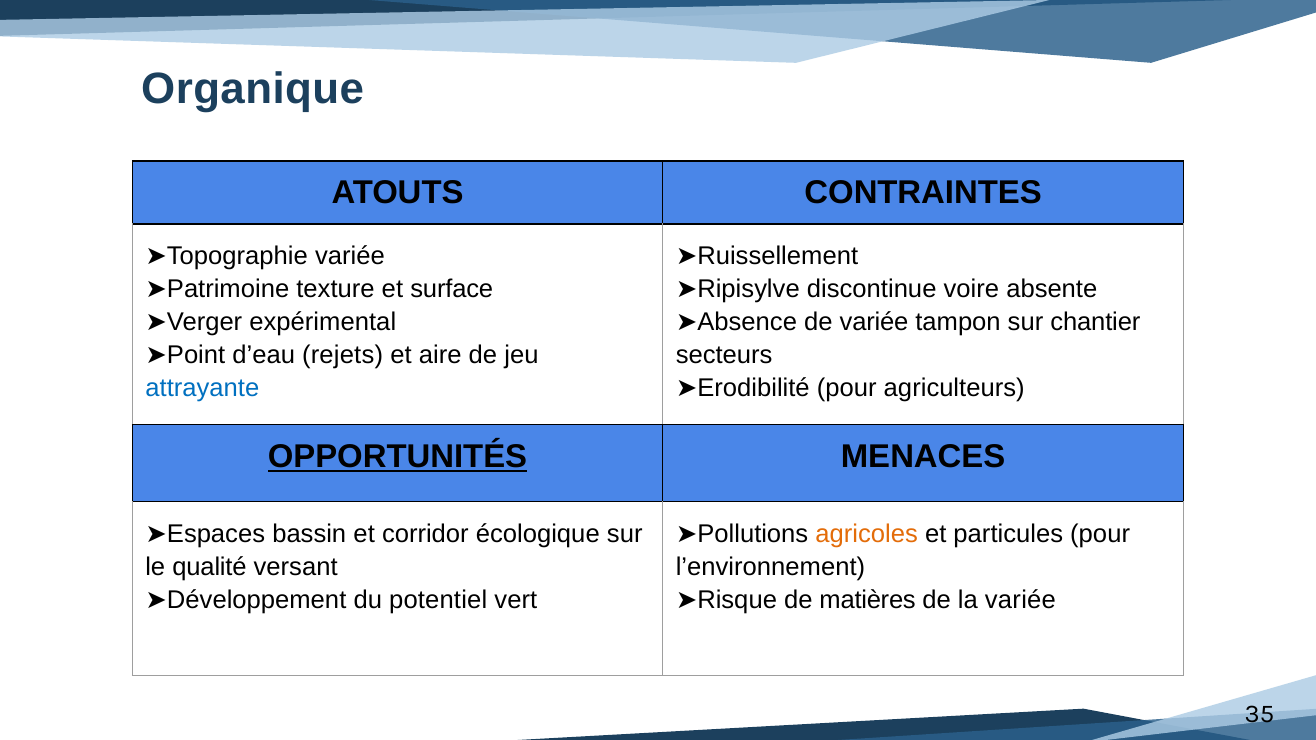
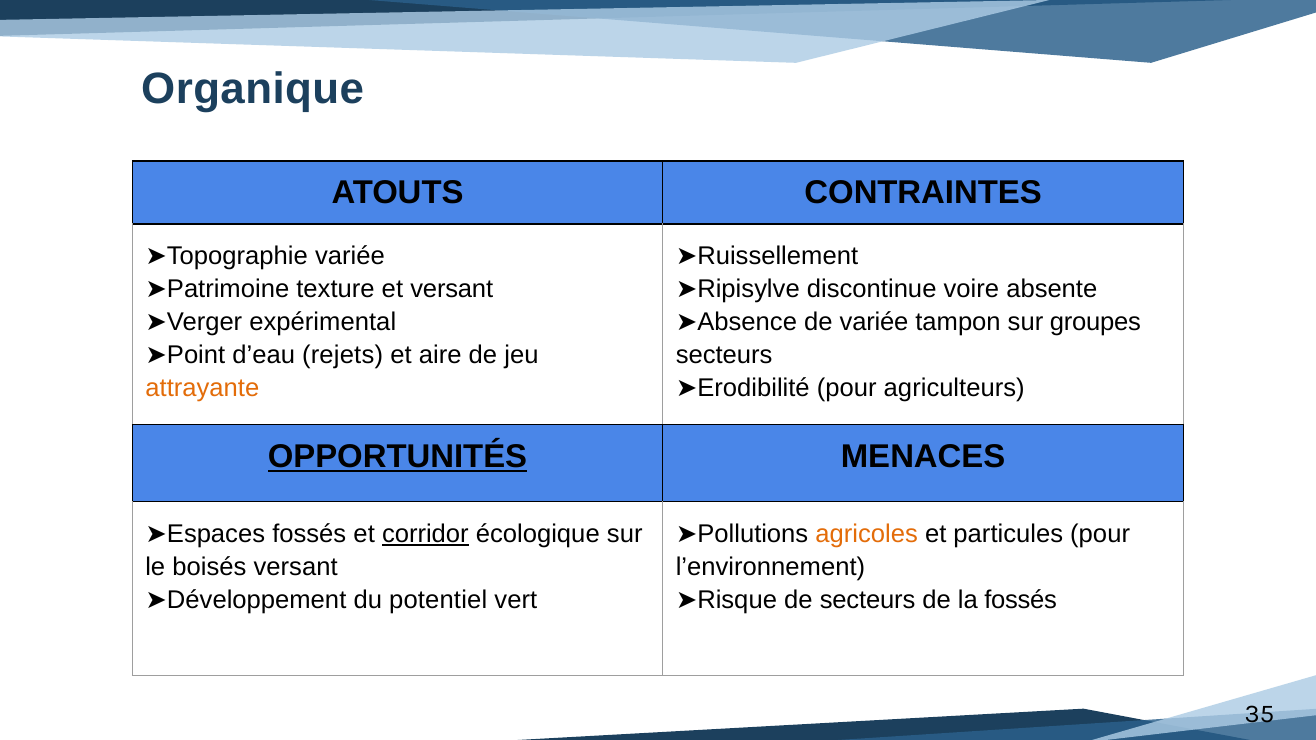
et surface: surface -> versant
chantier: chantier -> groupes
attrayante colour: blue -> orange
➤Espaces bassin: bassin -> fossés
corridor underline: none -> present
qualité: qualité -> boisés
de matières: matières -> secteurs
la variée: variée -> fossés
